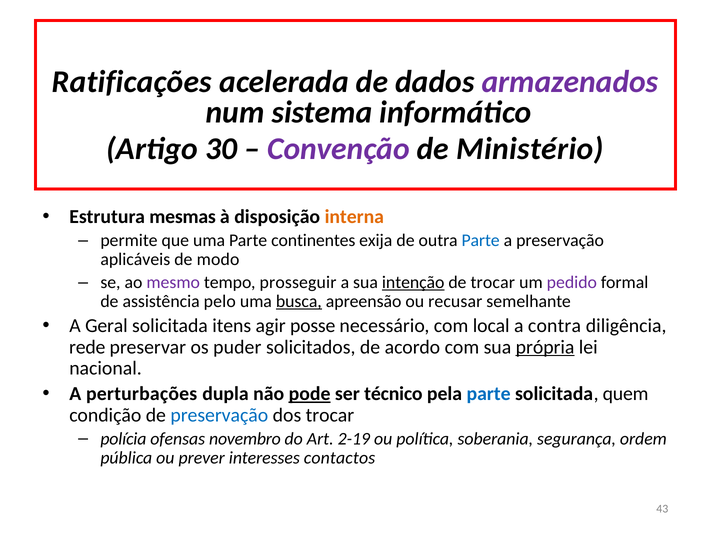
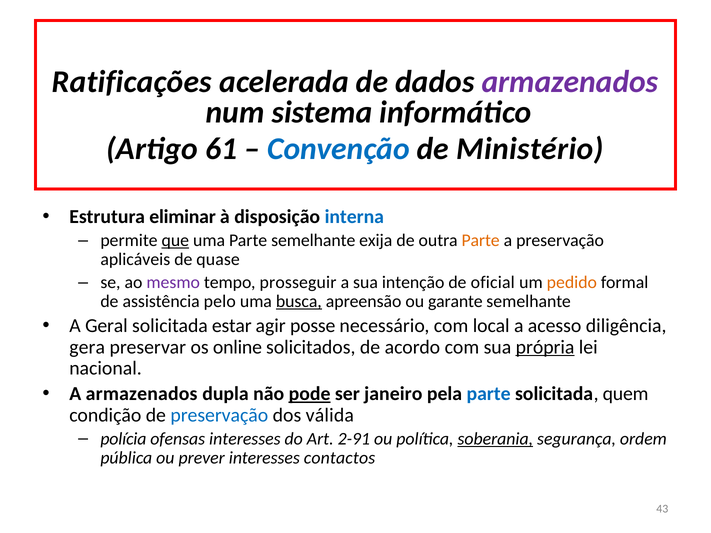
30: 30 -> 61
Convenção colour: purple -> blue
mesmas: mesmas -> eliminar
interna colour: orange -> blue
que underline: none -> present
Parte continentes: continentes -> semelhante
Parte at (481, 241) colour: blue -> orange
modo: modo -> quase
intenção underline: present -> none
de trocar: trocar -> oficial
pedido colour: purple -> orange
recusar: recusar -> garante
itens: itens -> estar
contra: contra -> acesso
rede: rede -> gera
puder: puder -> online
A perturbações: perturbações -> armazenados
técnico: técnico -> janeiro
dos trocar: trocar -> válida
ofensas novembro: novembro -> interesses
2-19: 2-19 -> 2-91
soberania underline: none -> present
